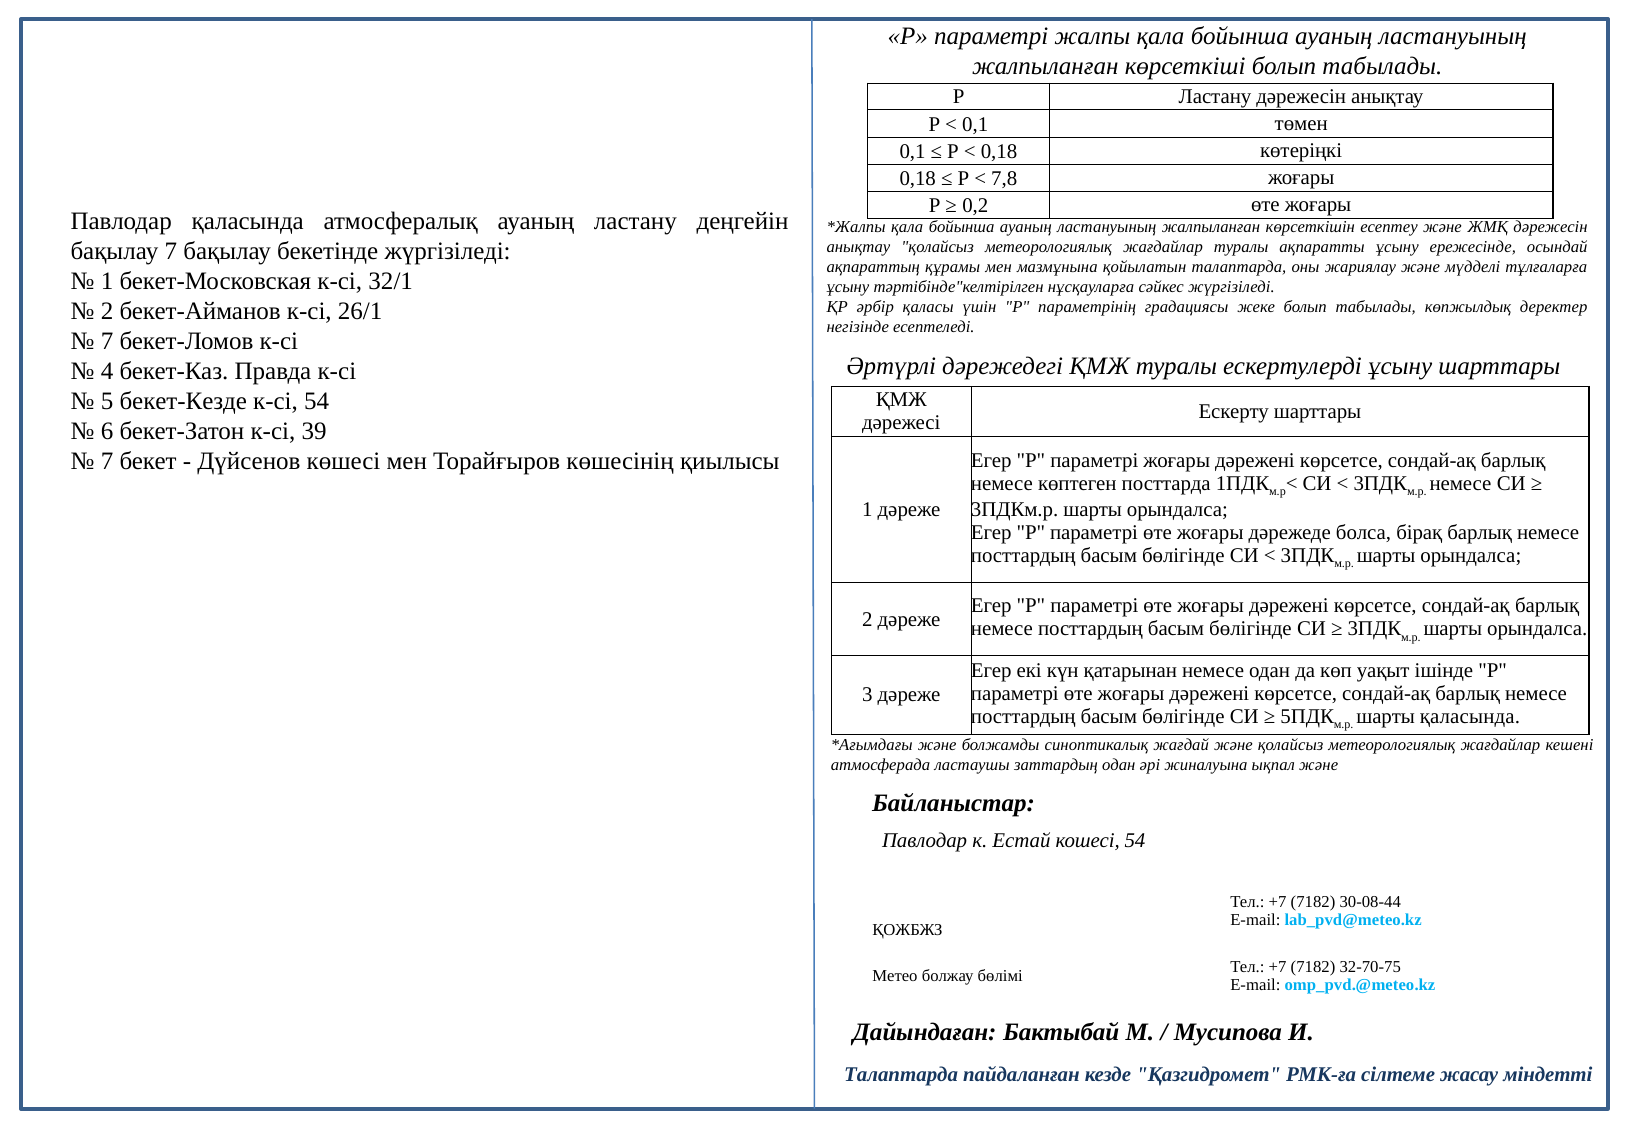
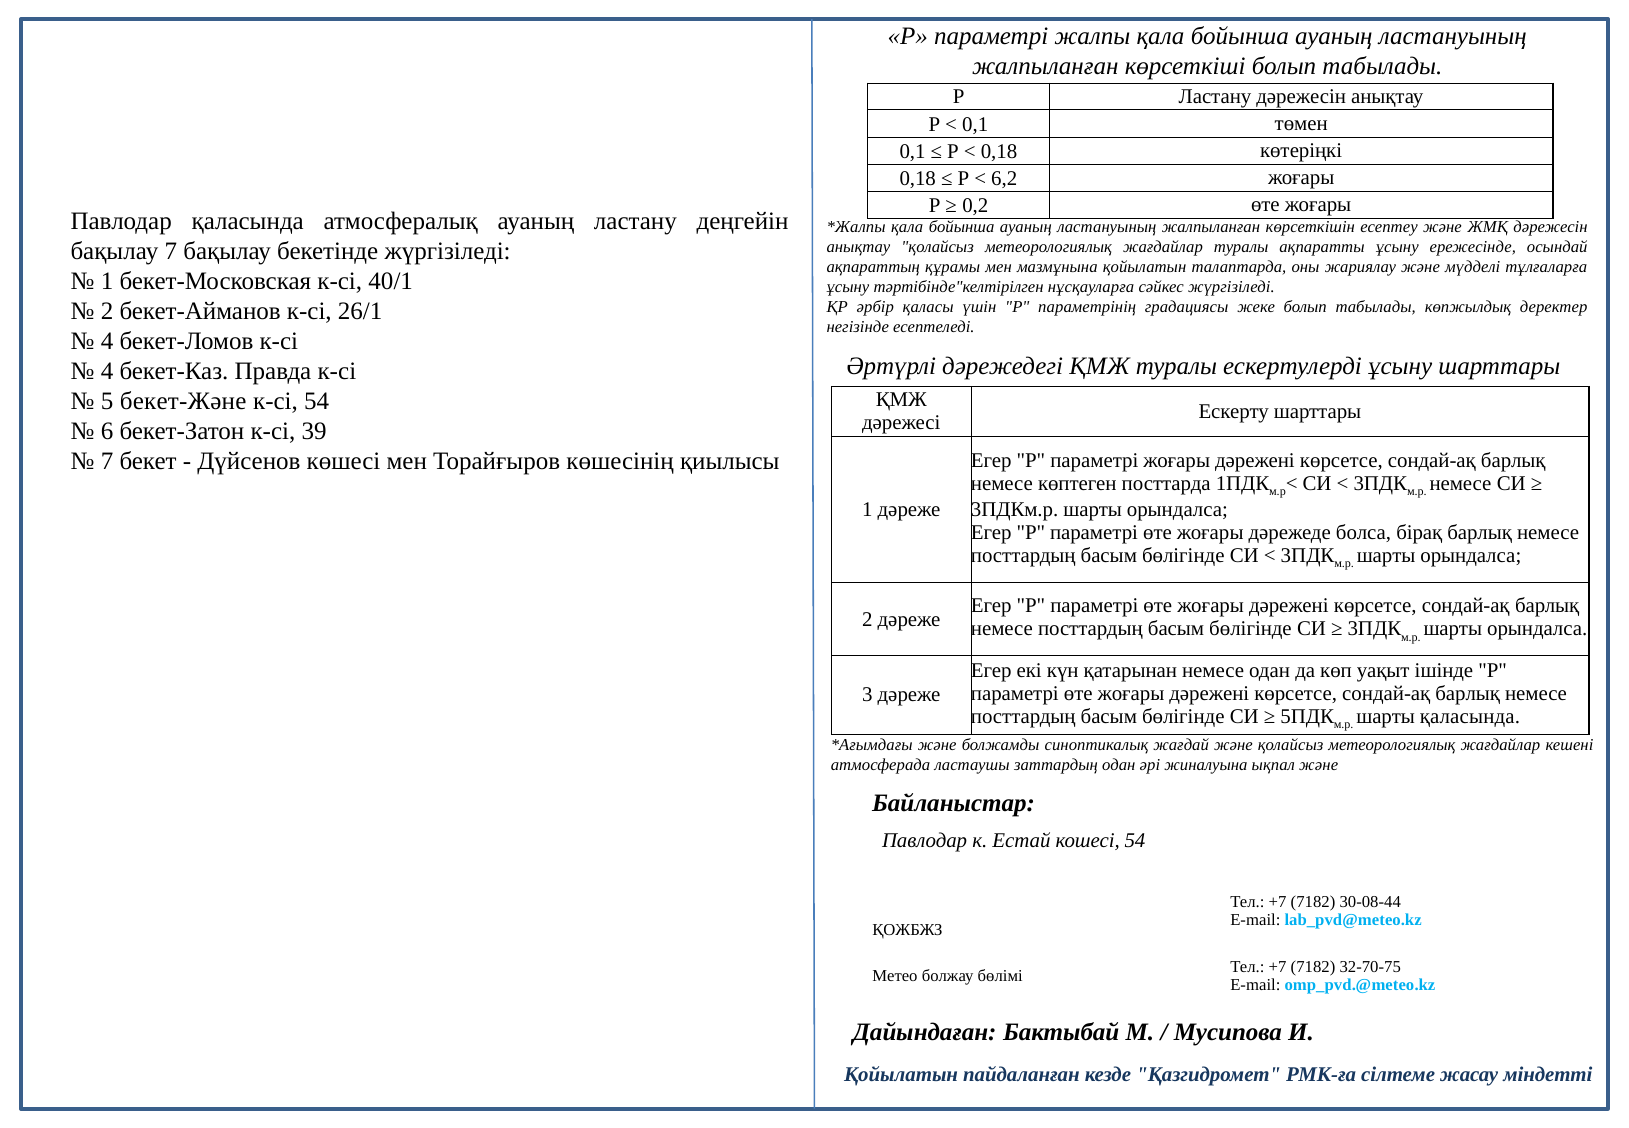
7,8: 7,8 -> 6,2
32/1: 32/1 -> 40/1
7 at (107, 341): 7 -> 4
бекет-Кезде: бекет-Кезде -> бекет-Және
Талаптарда at (901, 1074): Талаптарда -> Қойылатын
